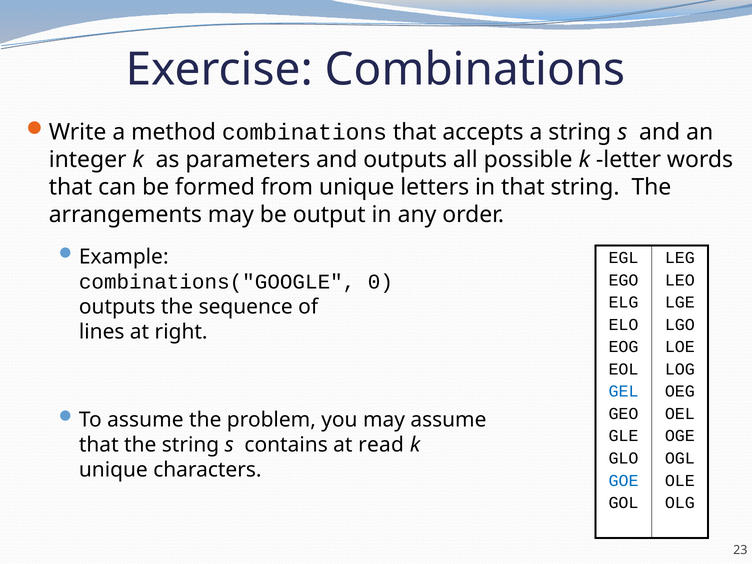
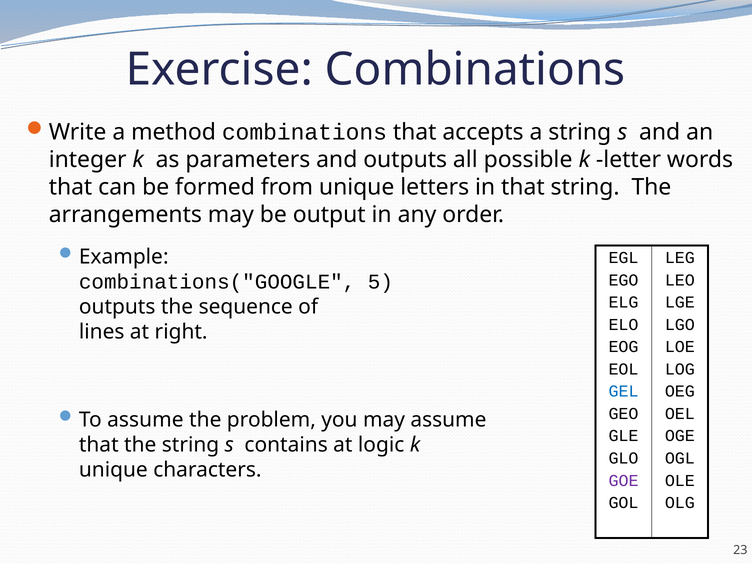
0: 0 -> 5
read: read -> logic
GOE colour: blue -> purple
